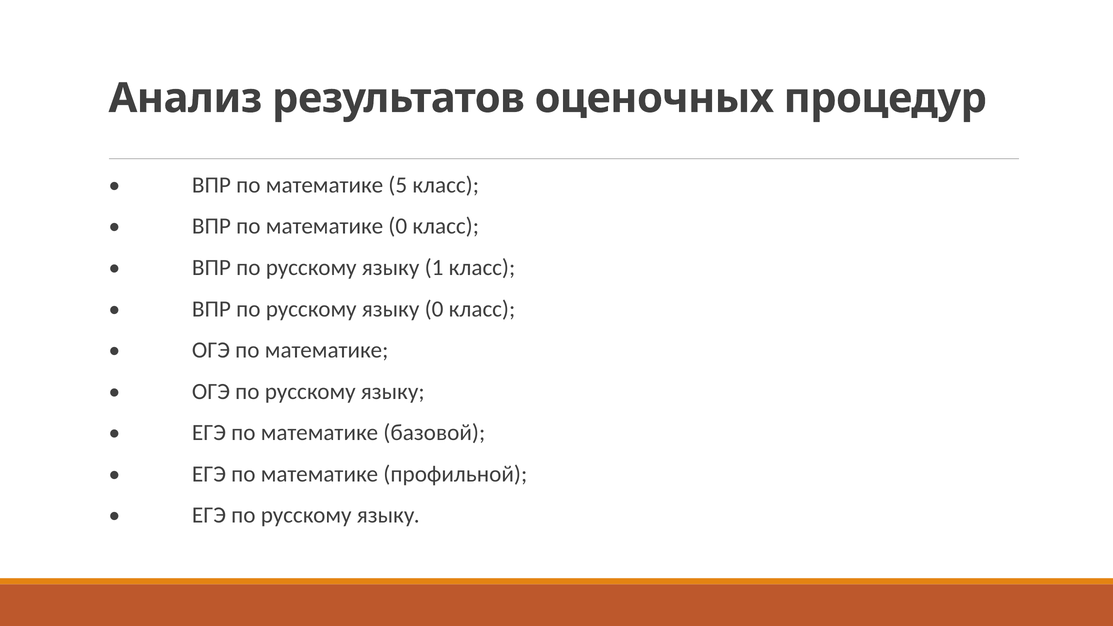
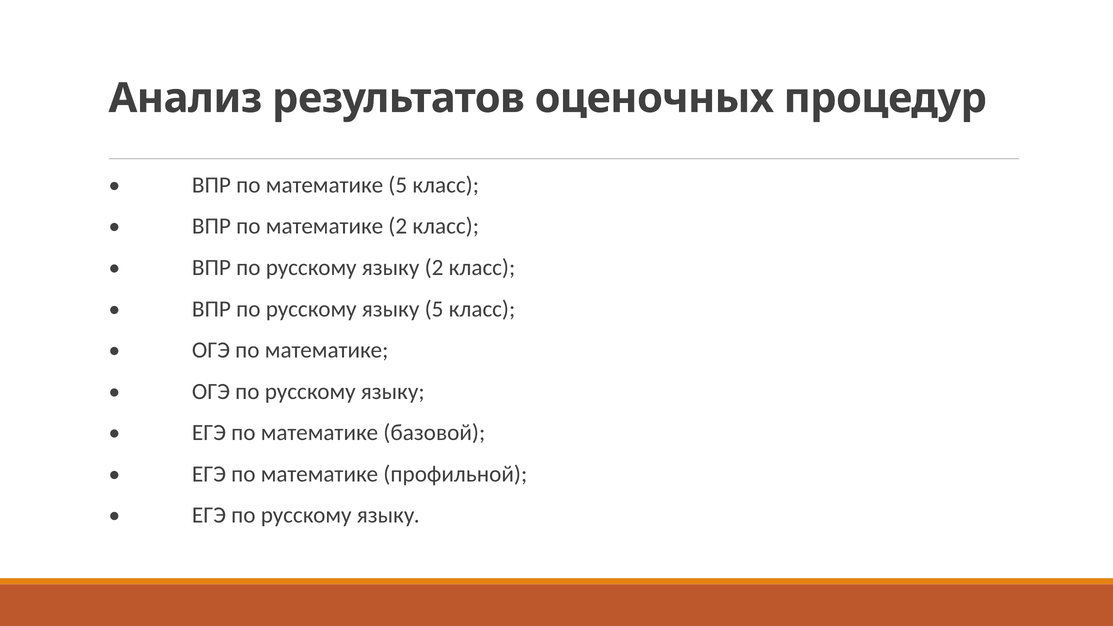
математике 0: 0 -> 2
языку 1: 1 -> 2
языку 0: 0 -> 5
